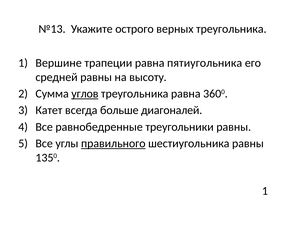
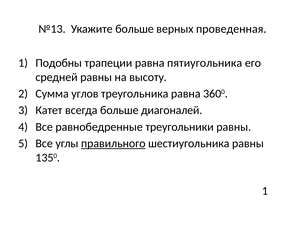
Укажите острого: острого -> больше
верных треугольника: треугольника -> проведенная
Вершине: Вершине -> Подобны
углов underline: present -> none
